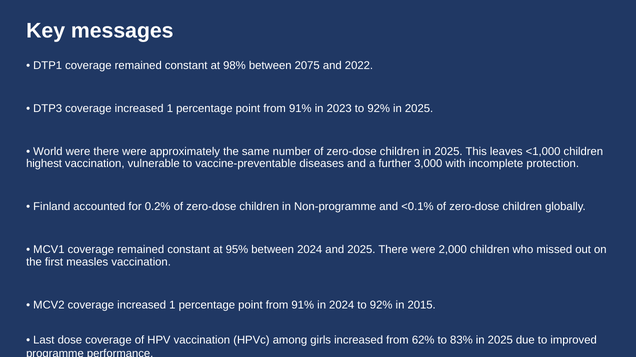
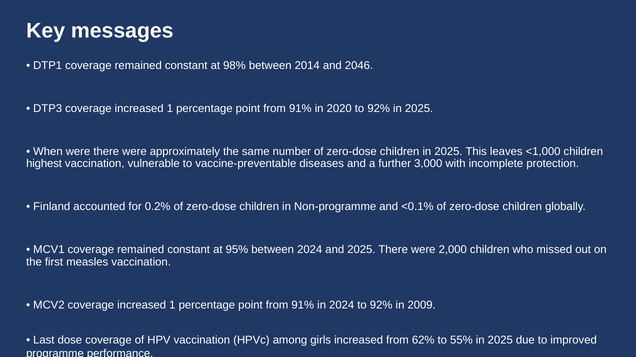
2075: 2075 -> 2014
2022: 2022 -> 2046
2023: 2023 -> 2020
World: World -> When
2015: 2015 -> 2009
83%: 83% -> 55%
